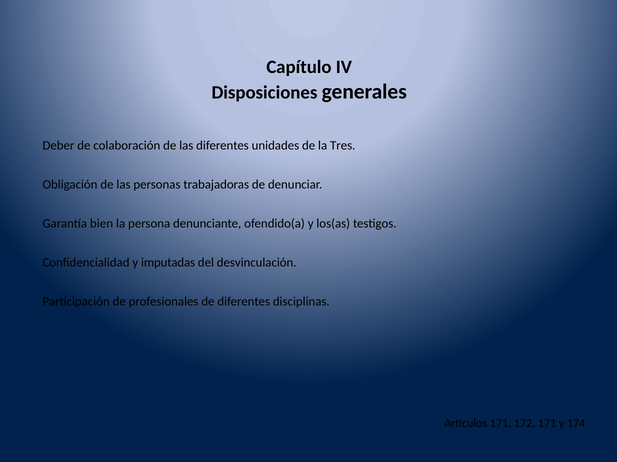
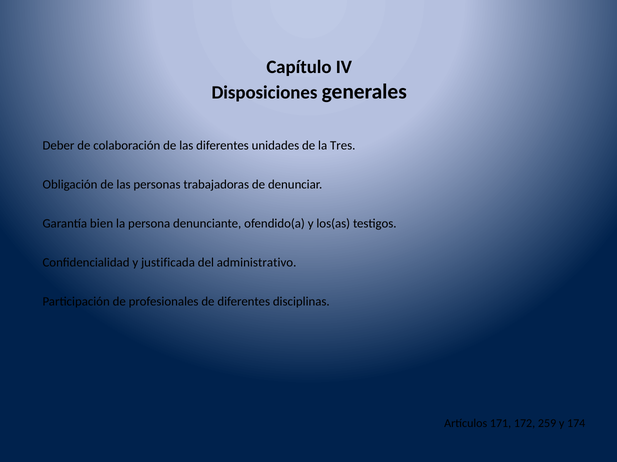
imputadas: imputadas -> justificada
desvinculación: desvinculación -> administrativo
172 171: 171 -> 259
